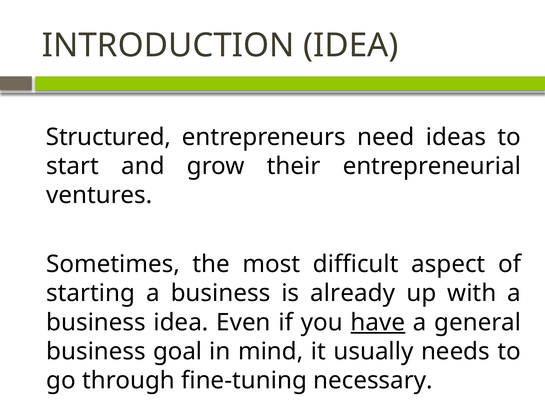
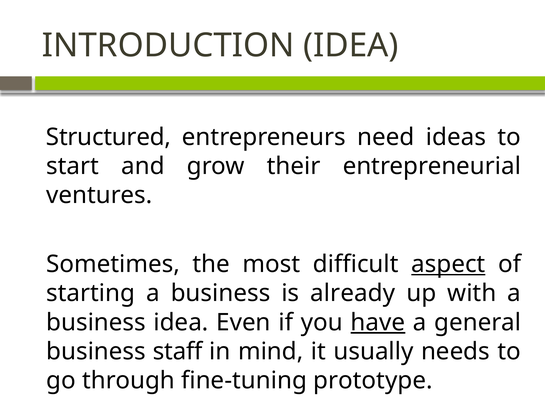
aspect underline: none -> present
goal: goal -> staff
necessary: necessary -> prototype
